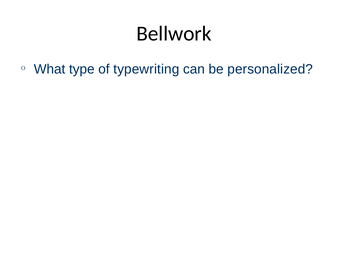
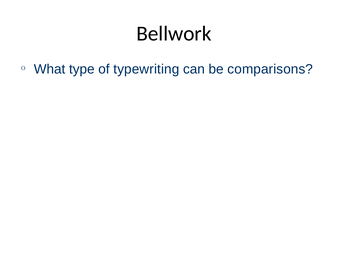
personalized: personalized -> comparisons
